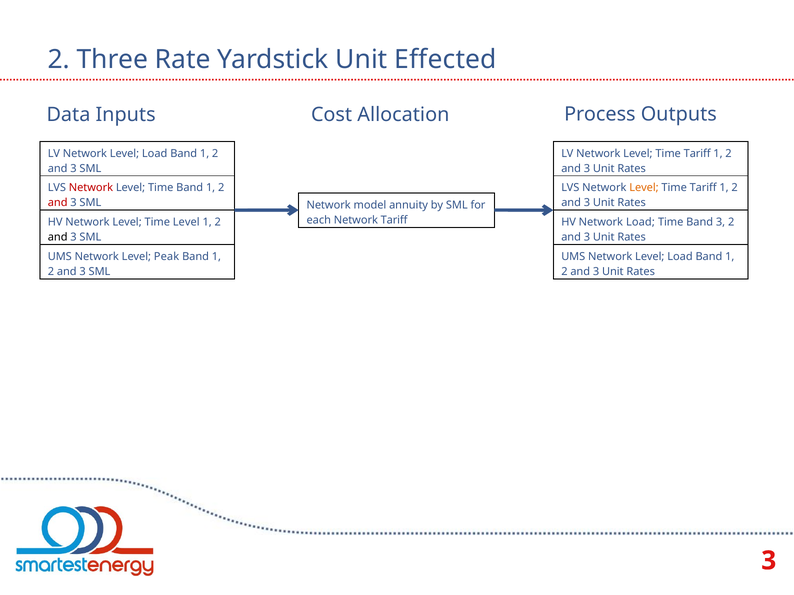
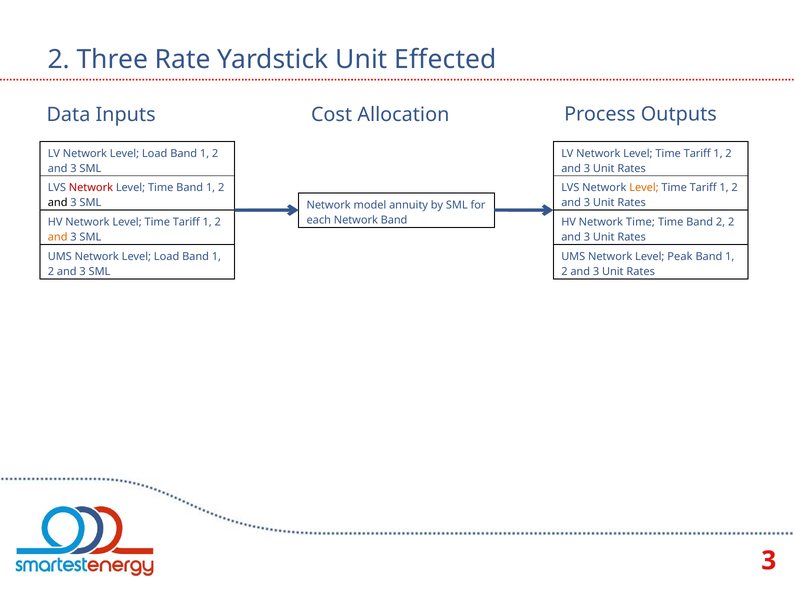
and at (58, 203) colour: red -> black
Network Tariff: Tariff -> Band
Level at (186, 222): Level -> Tariff
Network Load: Load -> Time
Band 3: 3 -> 2
and at (58, 237) colour: black -> orange
UMS Network Level Peak: Peak -> Load
UMS Network Level Load: Load -> Peak
